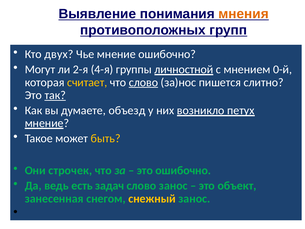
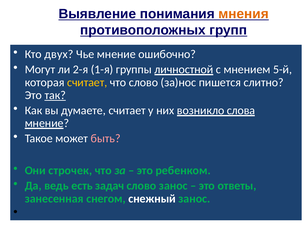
4-я: 4-я -> 1-я
0-й: 0-й -> 5-й
слово at (143, 82) underline: present -> none
думаете объезд: объезд -> считает
петух: петух -> слова
быть colour: yellow -> pink
это ошибочно: ошибочно -> ребенком
объект: объект -> ответы
снежный colour: yellow -> white
